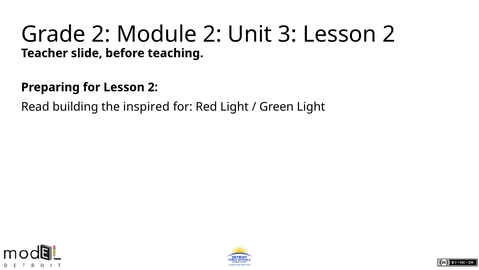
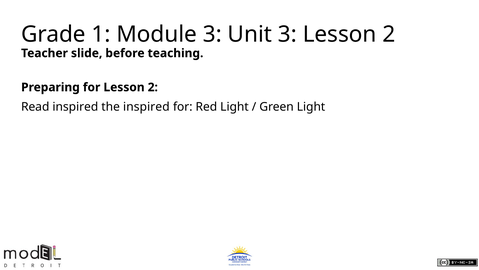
Grade 2: 2 -> 1
Module 2: 2 -> 3
Read building: building -> inspired
